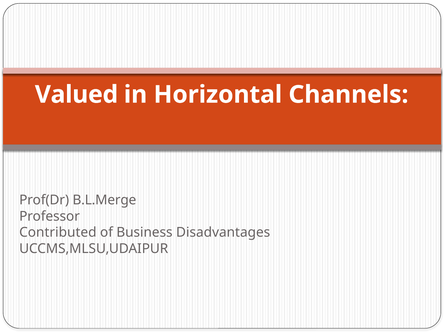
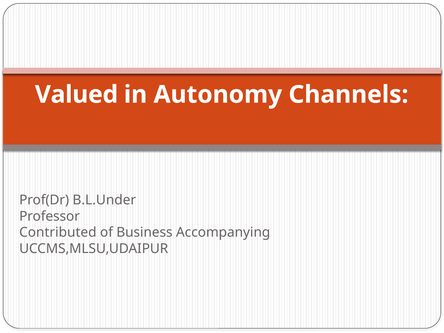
Horizontal: Horizontal -> Autonomy
B.L.Merge: B.L.Merge -> B.L.Under
Disadvantages: Disadvantages -> Accompanying
